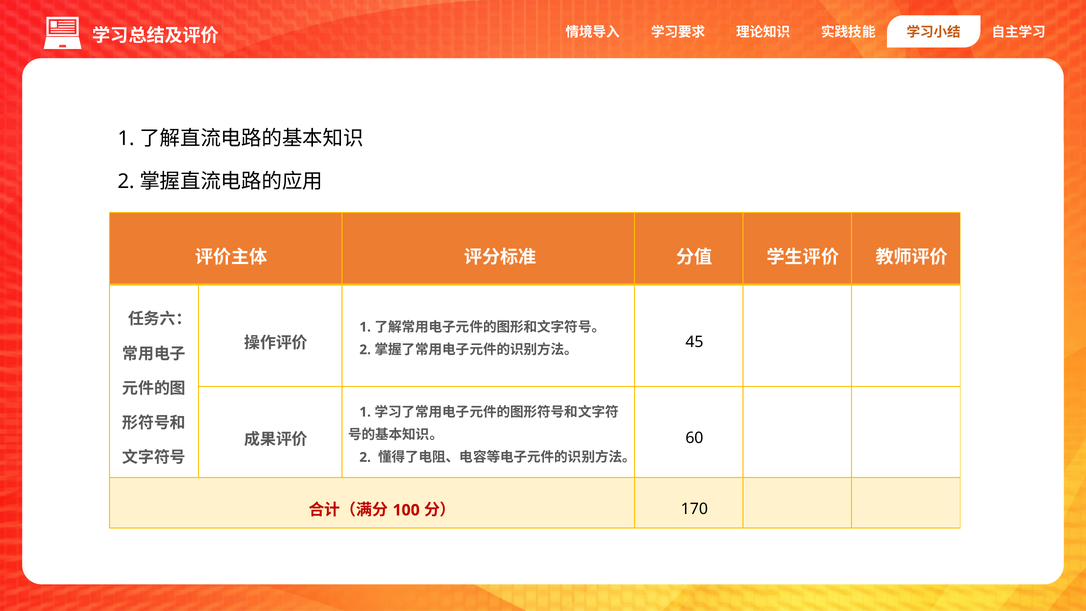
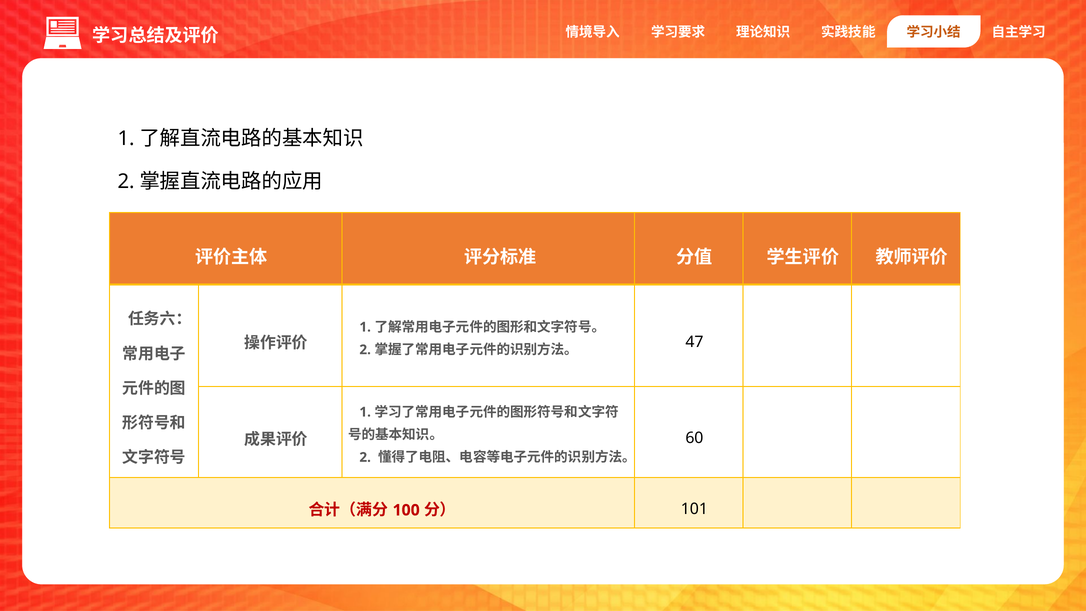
45: 45 -> 47
170: 170 -> 101
